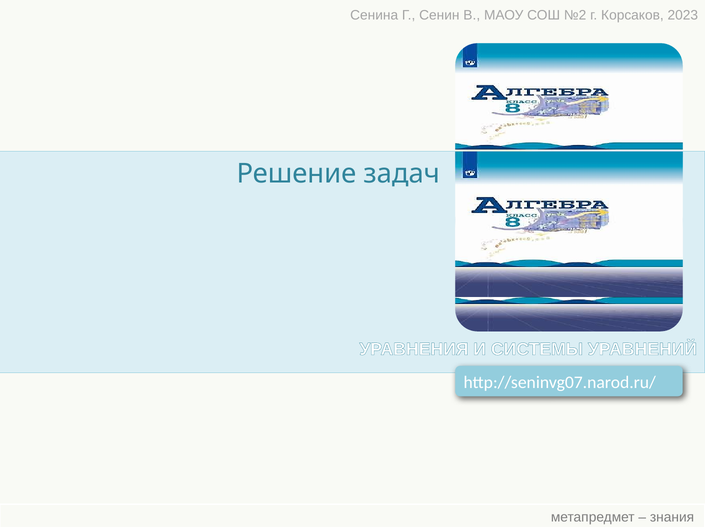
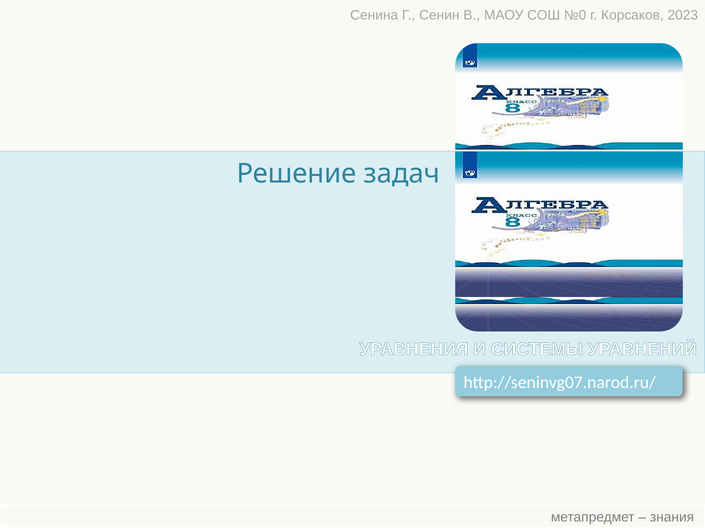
№2: №2 -> №0
